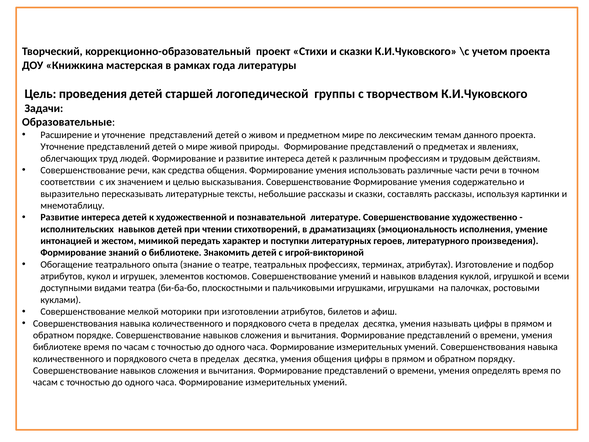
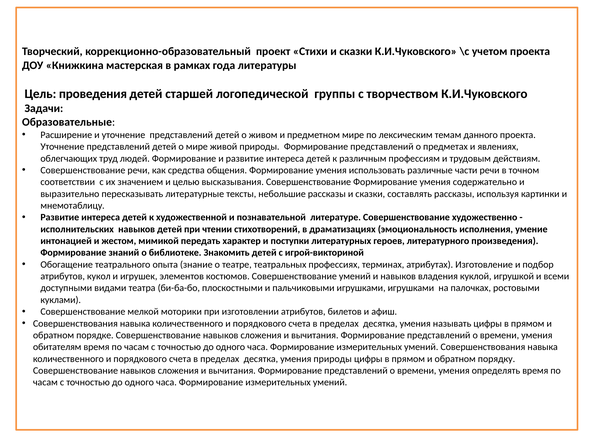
библиотеке at (57, 347): библиотеке -> обитателям
умения общения: общения -> природы
